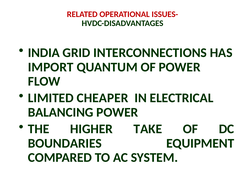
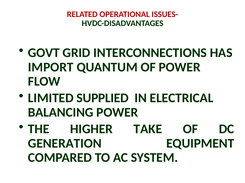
INDIA: INDIA -> GOVT
CHEAPER: CHEAPER -> SUPPLIED
BOUNDARIES: BOUNDARIES -> GENERATION
